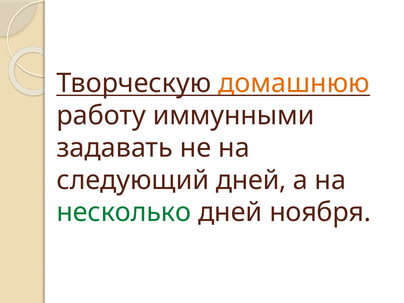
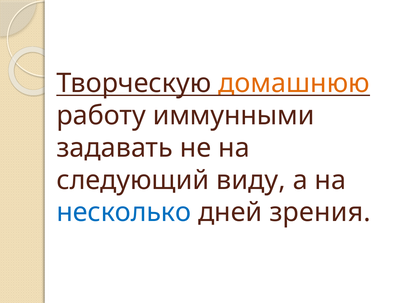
следующий дней: дней -> виду
несколько colour: green -> blue
ноября: ноября -> зрения
